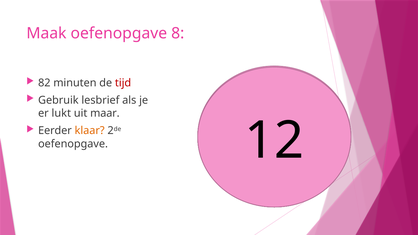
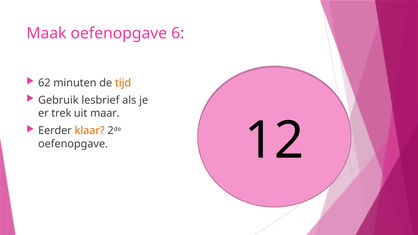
8: 8 -> 6
82: 82 -> 62
tijd colour: red -> orange
lukt: lukt -> trek
